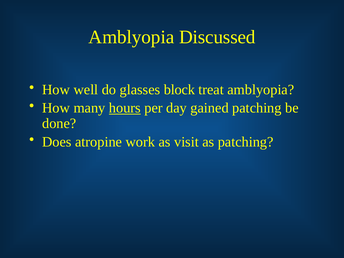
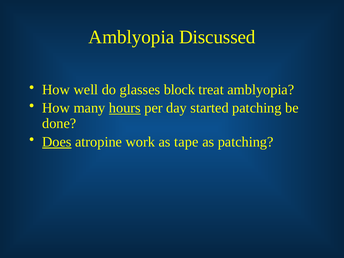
gained: gained -> started
Does underline: none -> present
visit: visit -> tape
